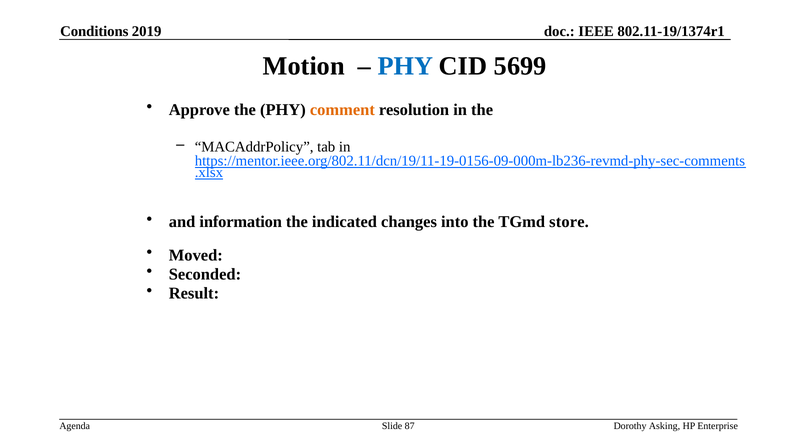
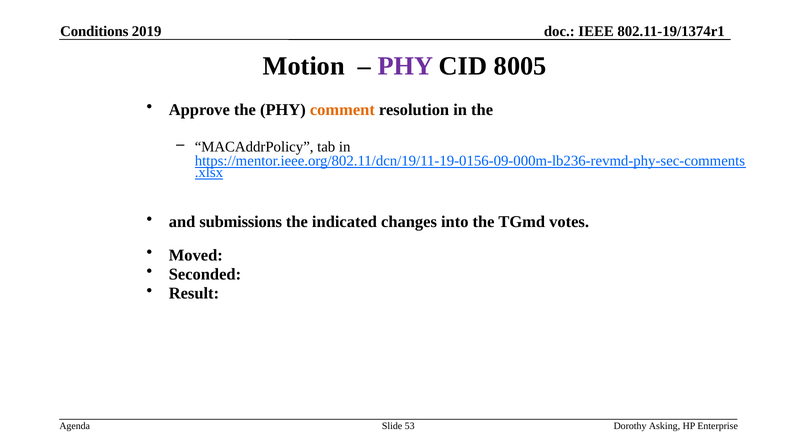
PHY at (406, 66) colour: blue -> purple
5699: 5699 -> 8005
information: information -> submissions
store: store -> votes
87: 87 -> 53
